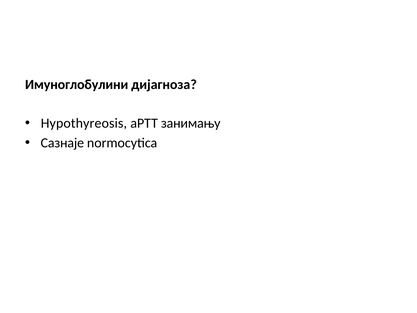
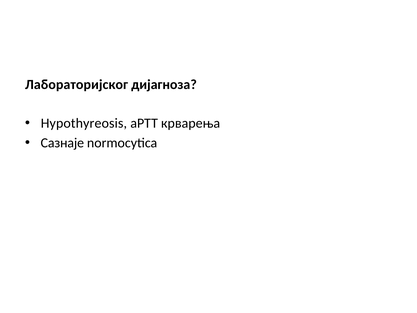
Имуноглобулини: Имуноглобулини -> Лабораторијског
занимању: занимању -> крварења
